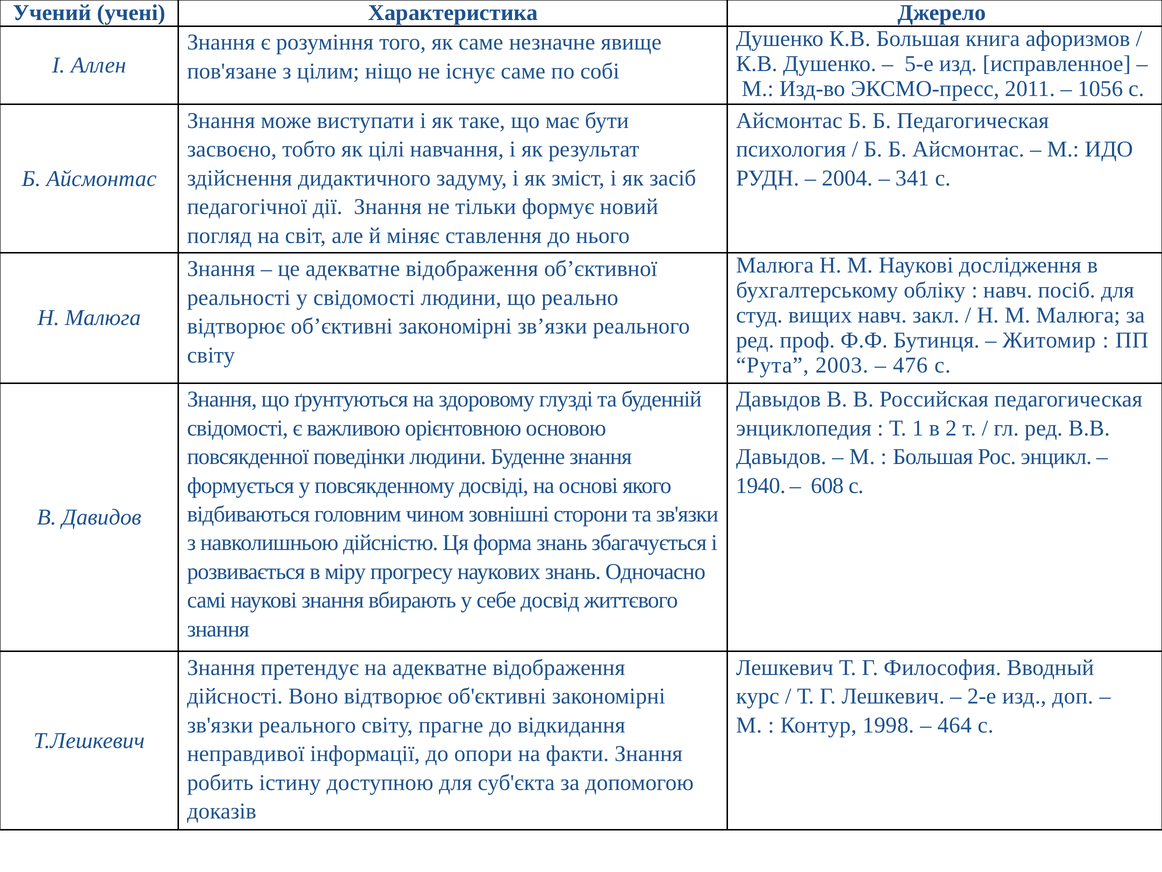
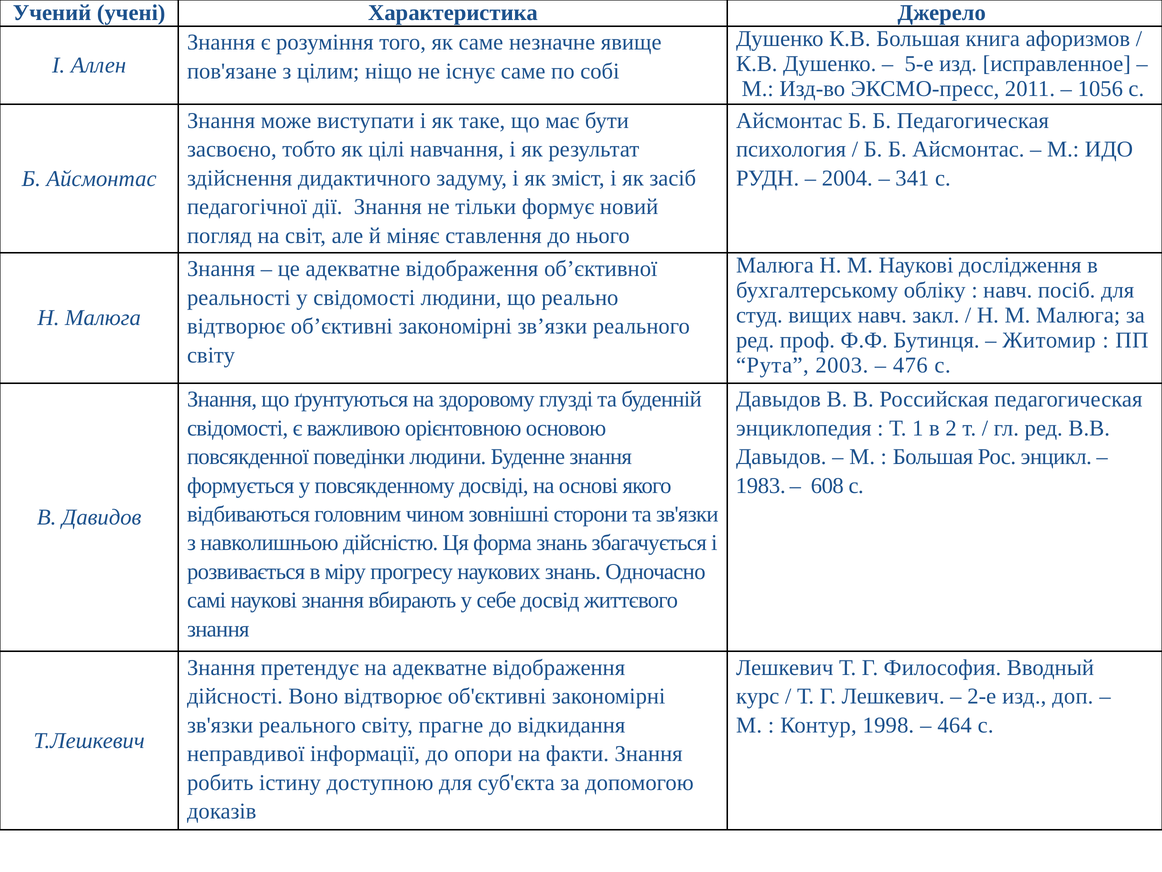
1940: 1940 -> 1983
